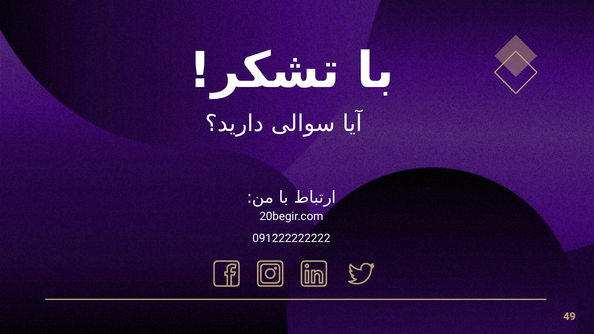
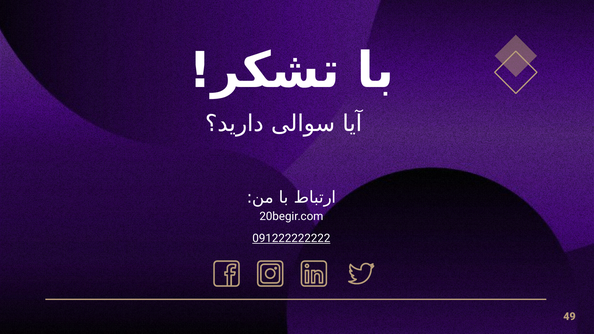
091222222222 underline: none -> present
